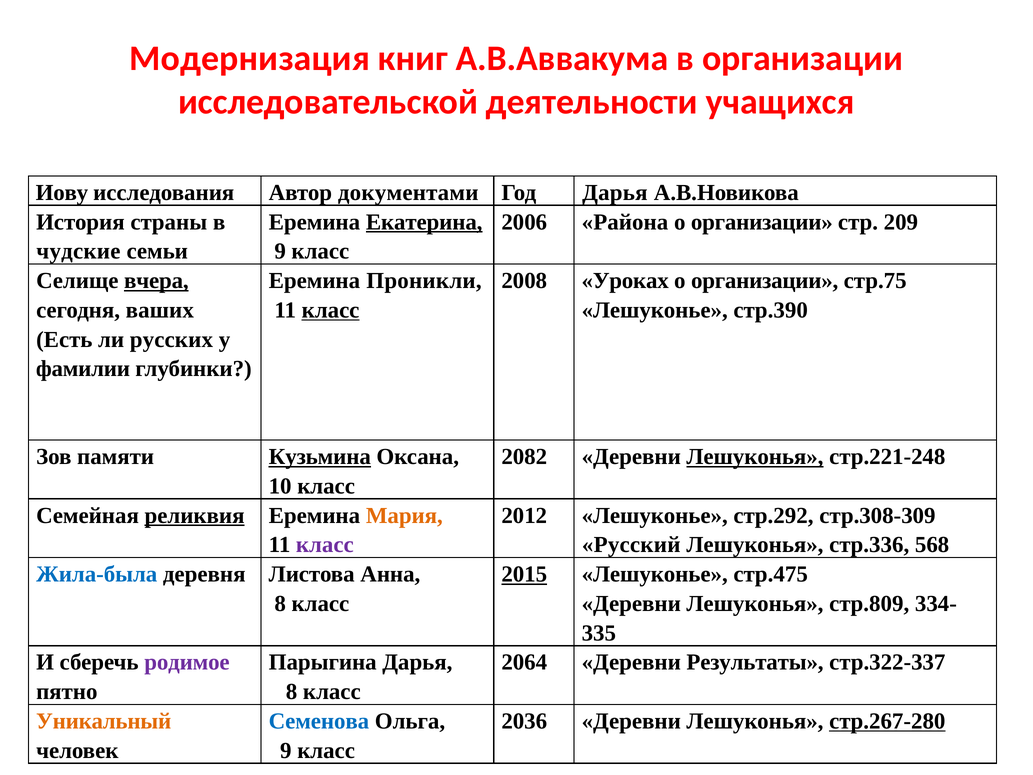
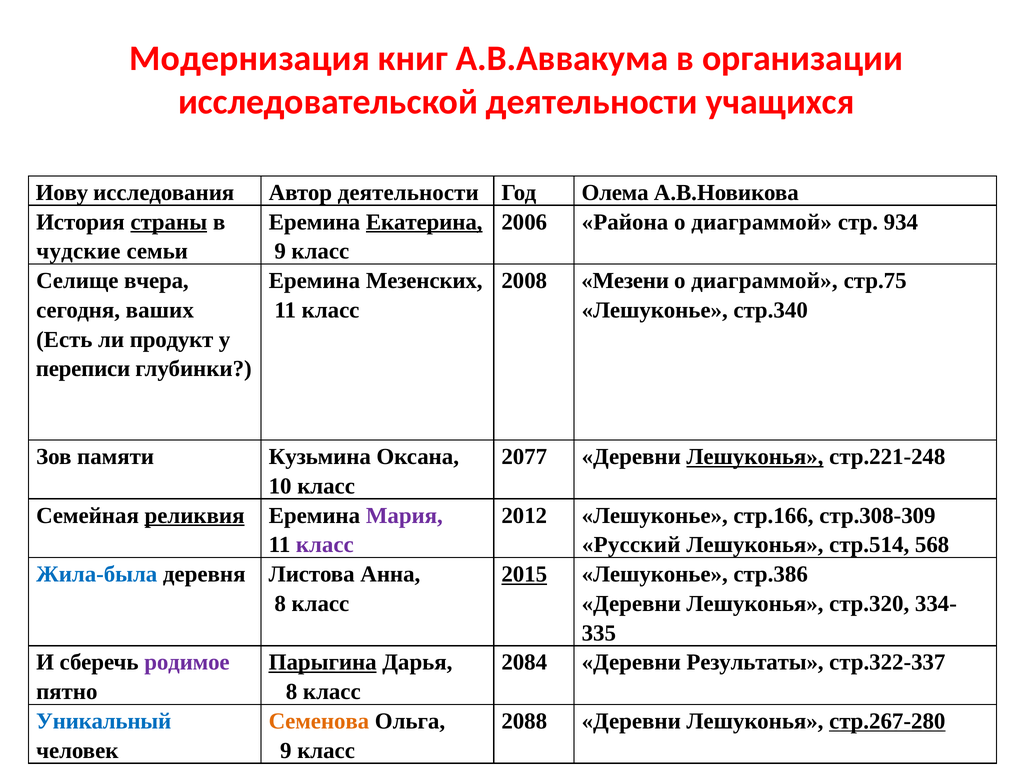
Автор документами: документами -> деятельности
Год Дарья: Дарья -> Олема
страны underline: none -> present
организации at (762, 222): организации -> диаграммой
209: 209 -> 934
вчера underline: present -> none
Проникли: Проникли -> Мезенских
Уроках: Уроках -> Мезени
организации at (765, 281): организации -> диаграммой
класс at (331, 310) underline: present -> none
стр.390: стр.390 -> стр.340
русских: русских -> продукт
фамилии: фамилии -> переписи
Кузьмина underline: present -> none
2082: 2082 -> 2077
Мария colour: orange -> purple
стр.292: стр.292 -> стр.166
стр.336: стр.336 -> стр.514
стр.475: стр.475 -> стр.386
стр.809: стр.809 -> стр.320
Парыгина underline: none -> present
2064: 2064 -> 2084
Уникальный colour: orange -> blue
Семенова colour: blue -> orange
2036: 2036 -> 2088
